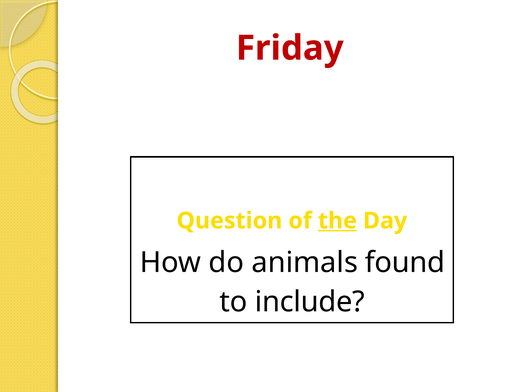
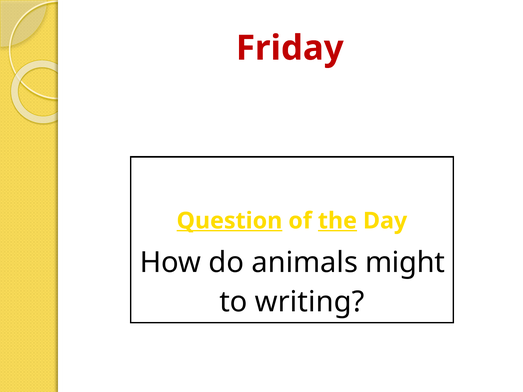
Question underline: none -> present
found: found -> might
include: include -> writing
